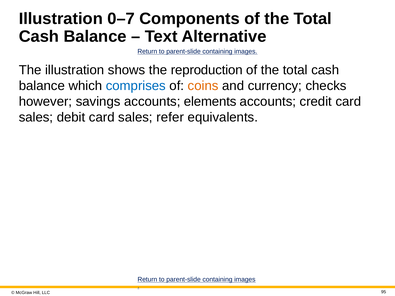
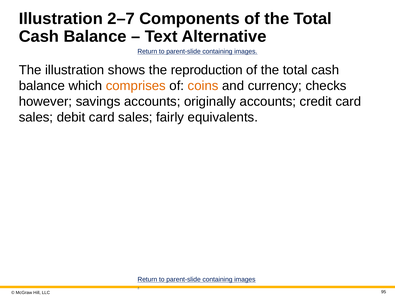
0–7: 0–7 -> 2–7
comprises colour: blue -> orange
elements: elements -> originally
refer: refer -> fairly
